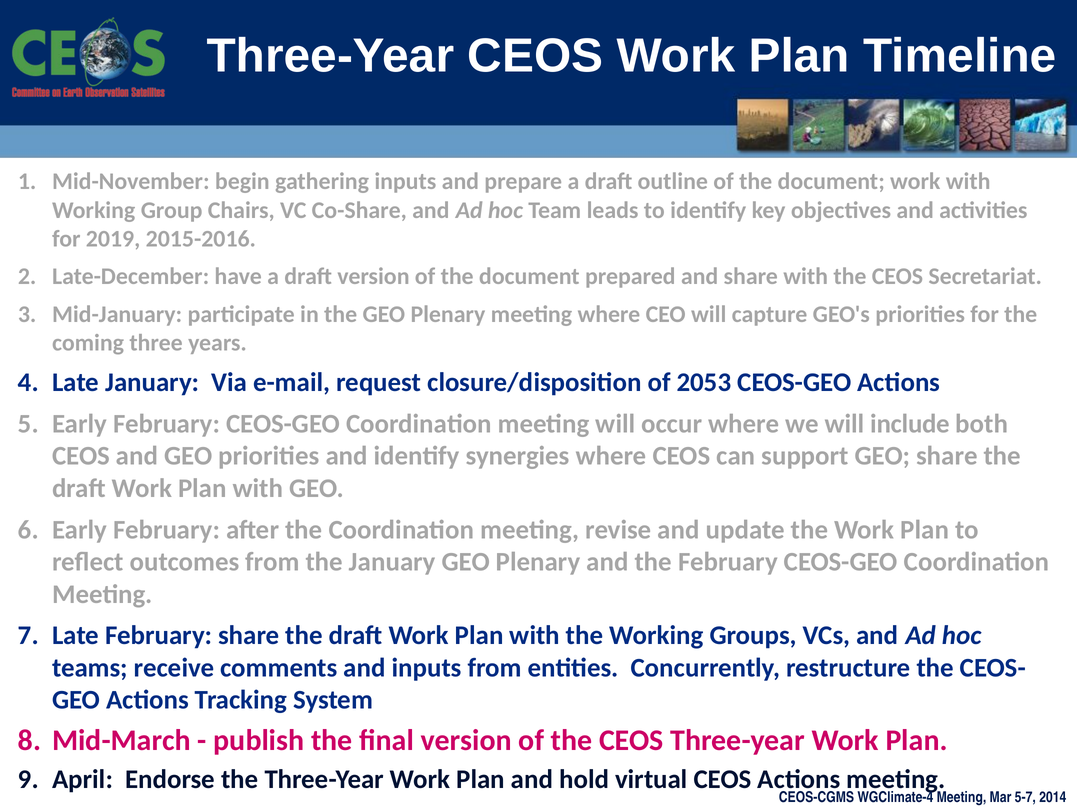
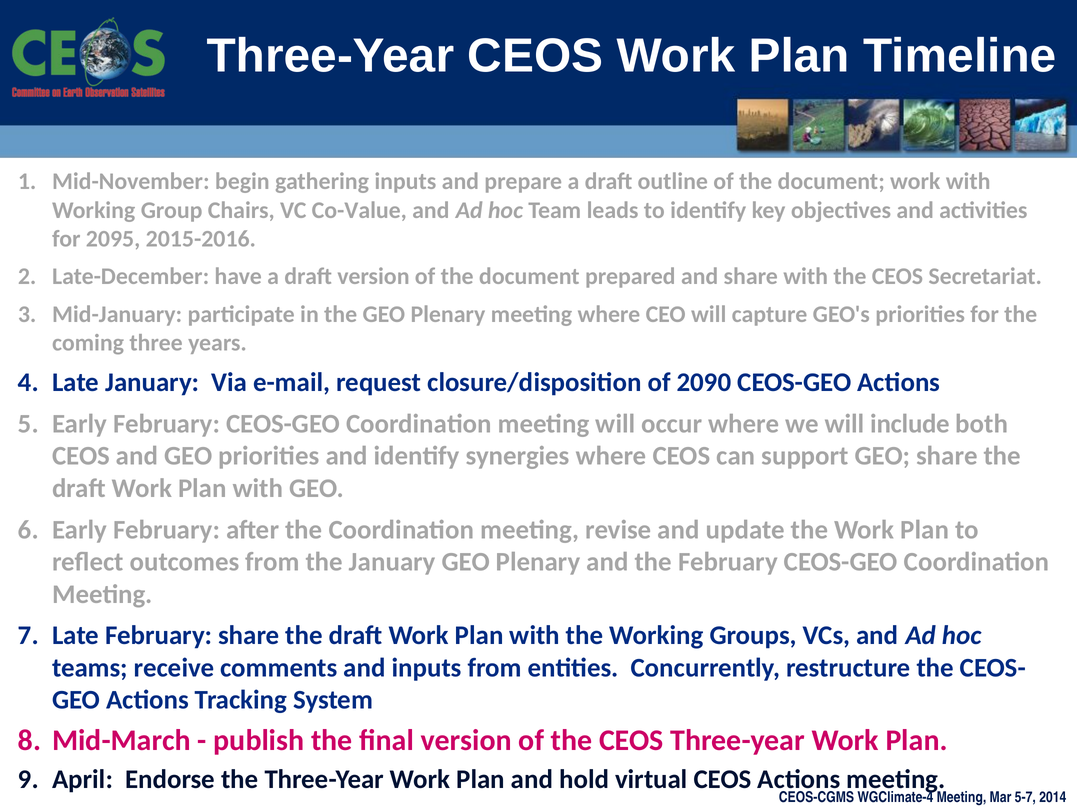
Co-Share: Co-Share -> Co-Value
2019: 2019 -> 2095
2053: 2053 -> 2090
